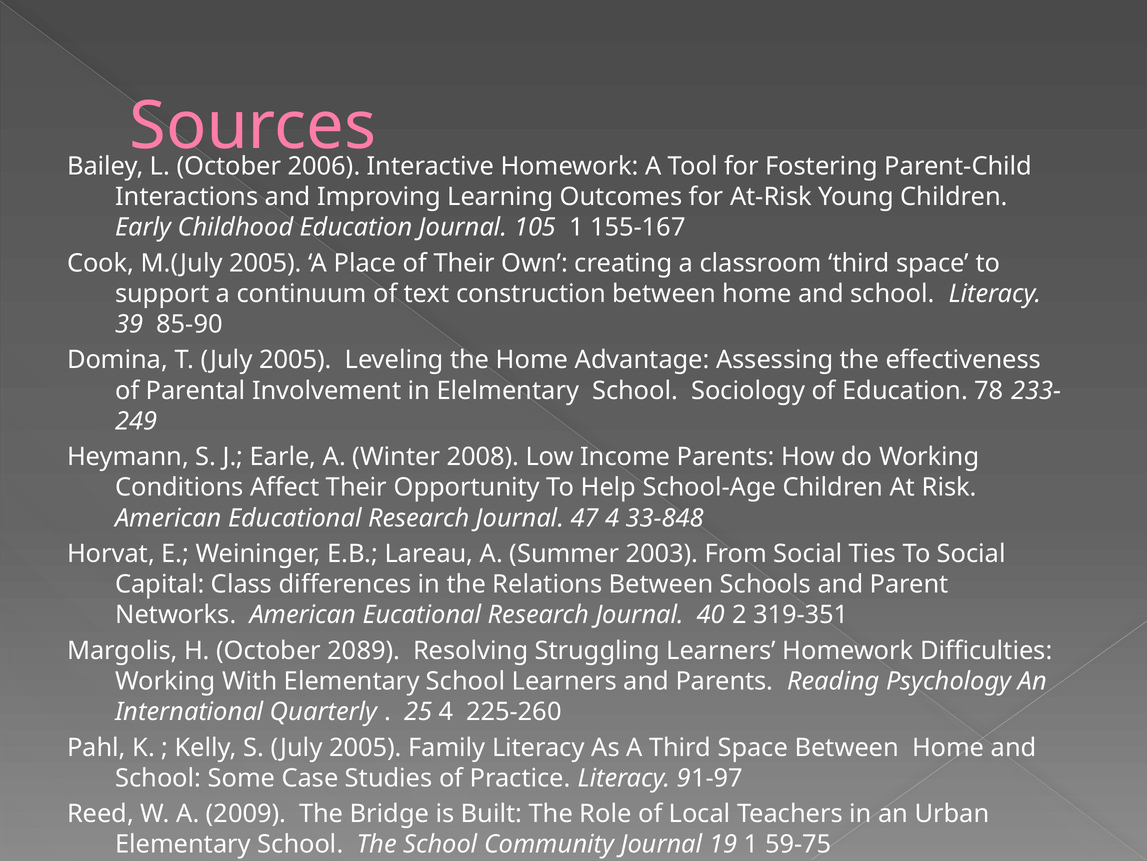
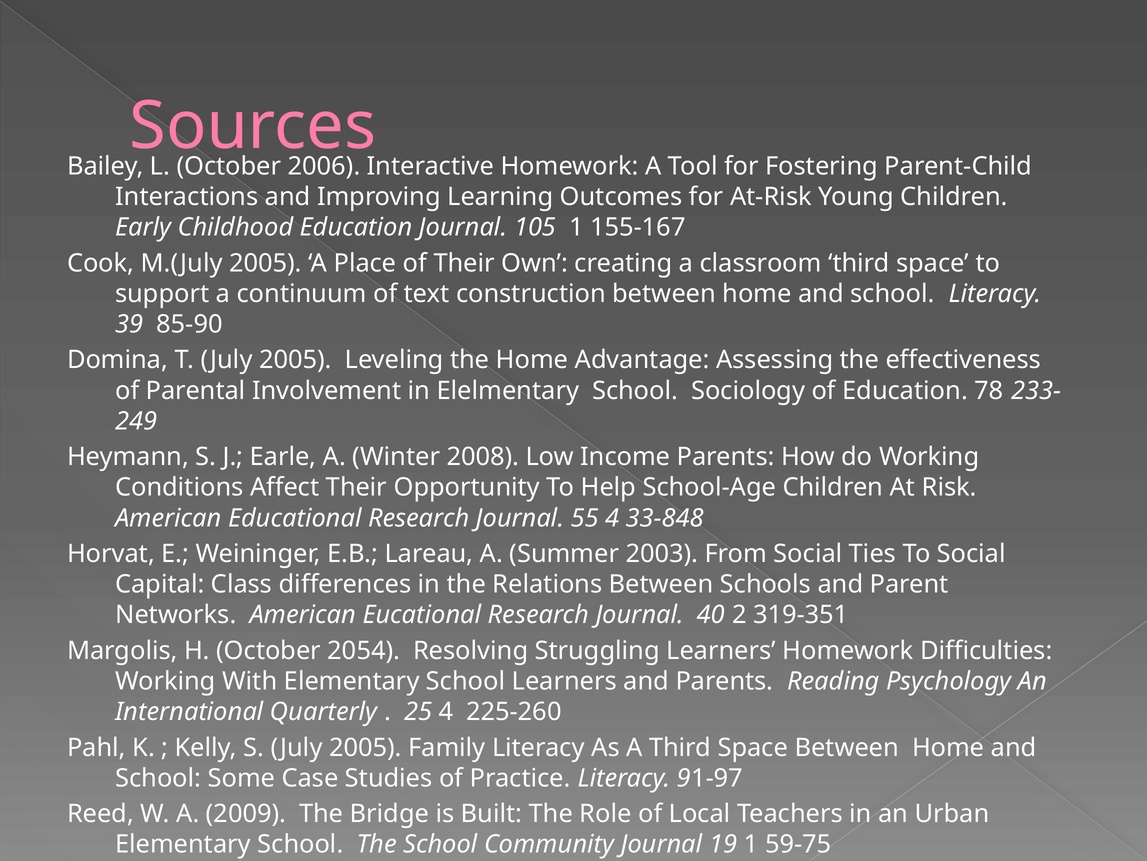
47: 47 -> 55
2089: 2089 -> 2054
